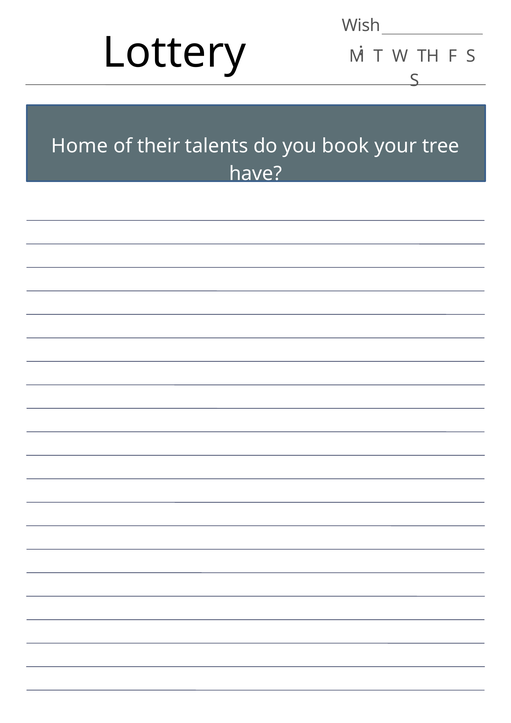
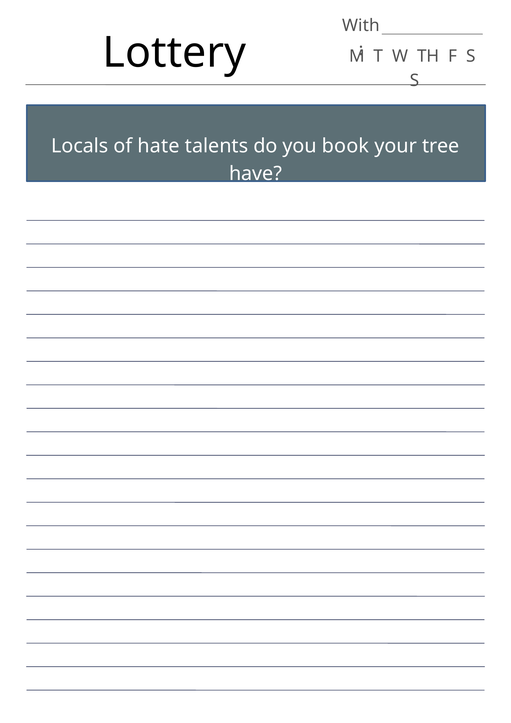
Wish: Wish -> With
Home: Home -> Locals
their: their -> hate
